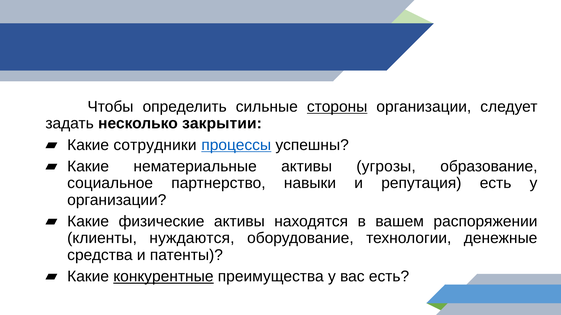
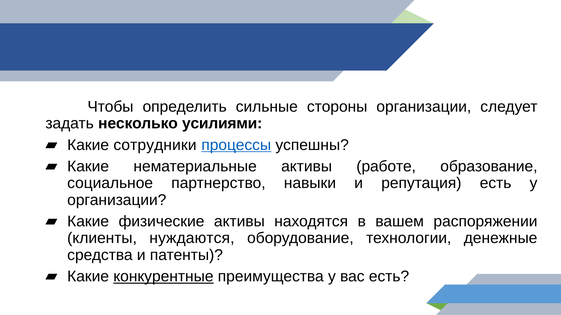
стороны underline: present -> none
закрытии: закрытии -> усилиями
угрозы: угрозы -> работе
